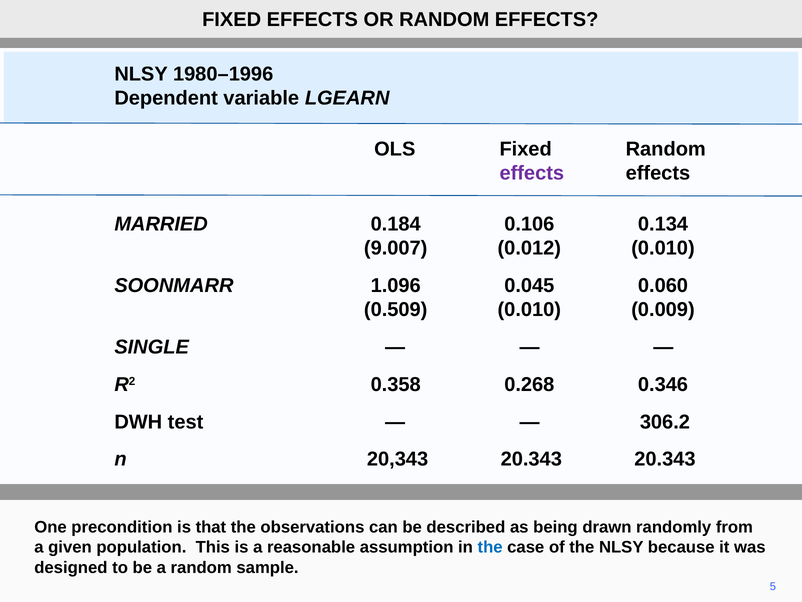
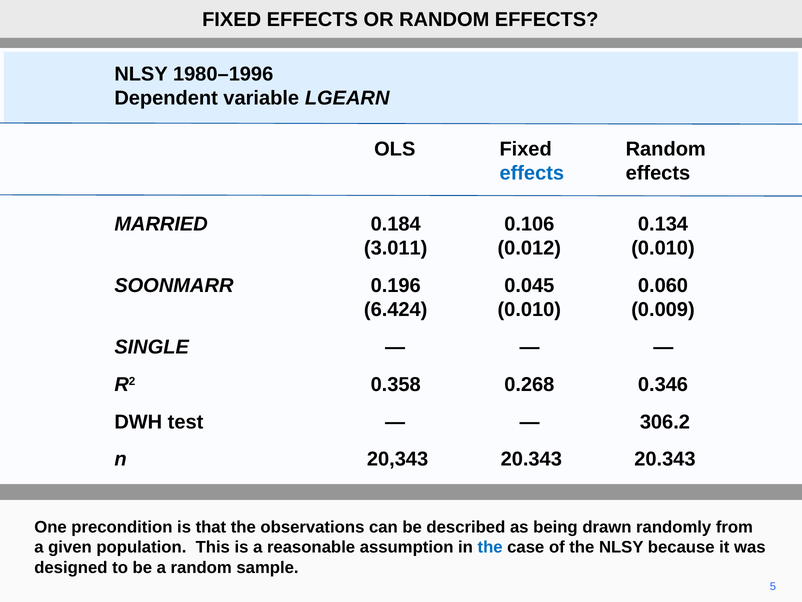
effects at (532, 173) colour: purple -> blue
9.007: 9.007 -> 3.011
1.096: 1.096 -> 0.196
0.509: 0.509 -> 6.424
